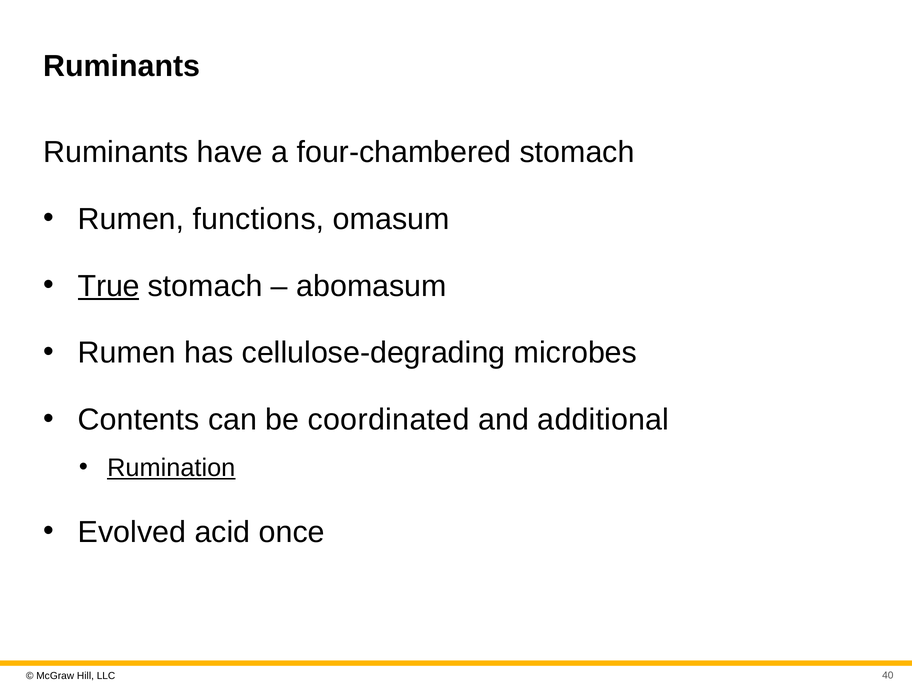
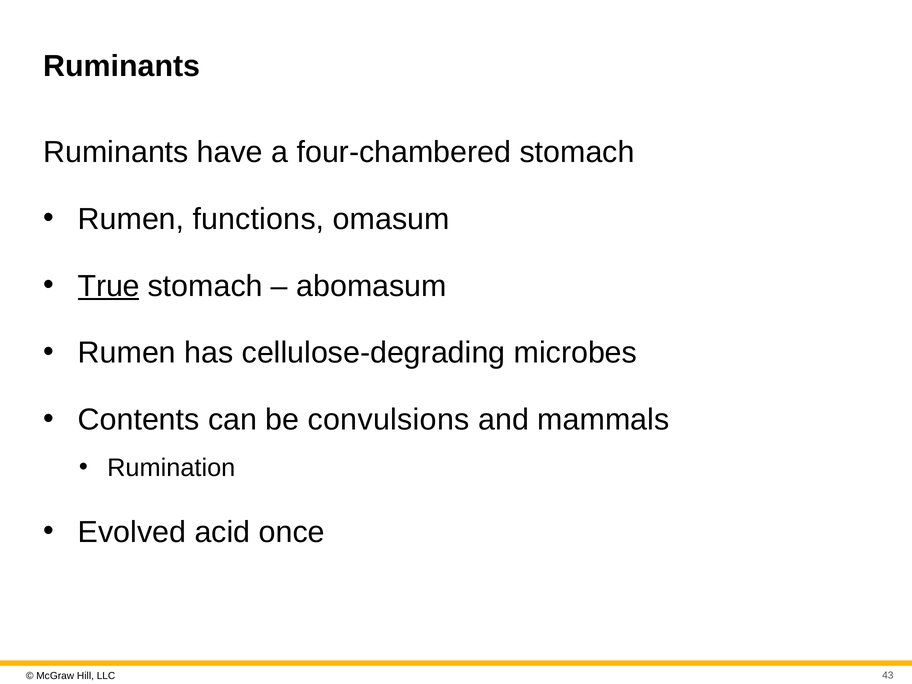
coordinated: coordinated -> convulsions
additional: additional -> mammals
Rumination underline: present -> none
40: 40 -> 43
